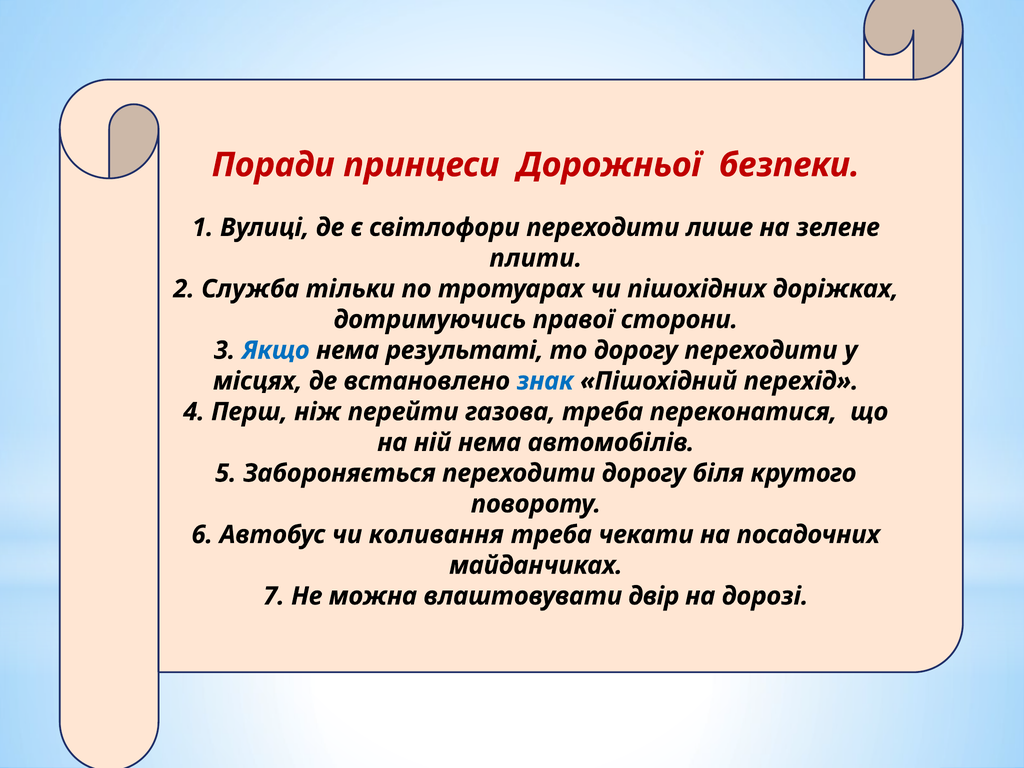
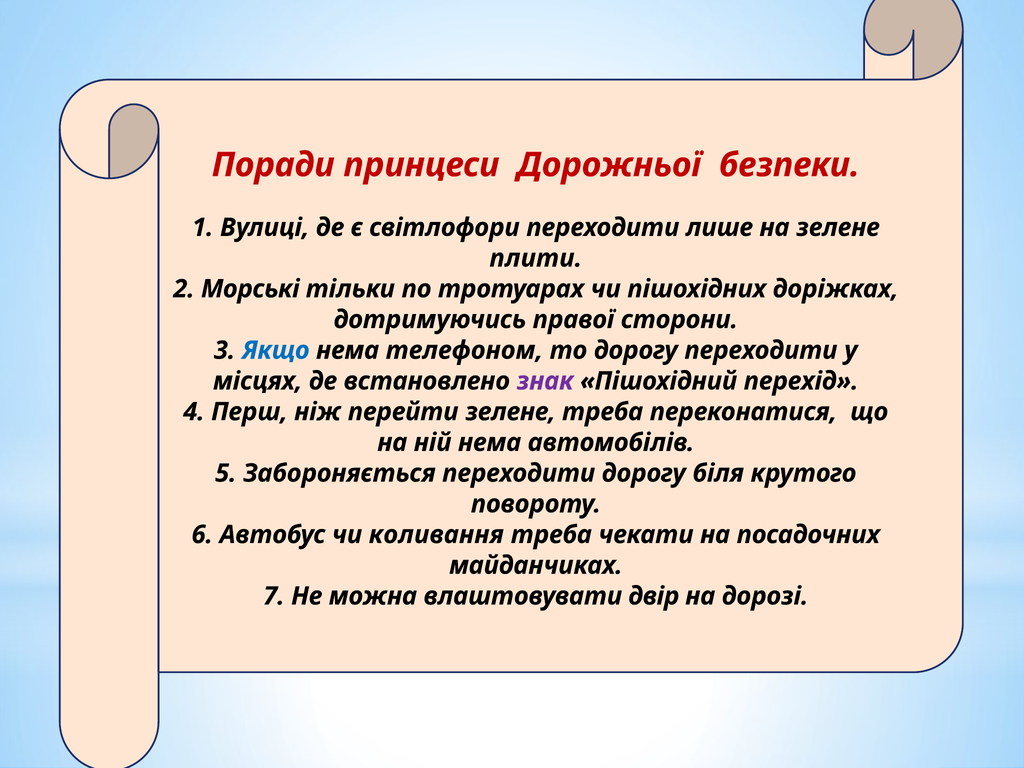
Служба: Служба -> Морські
результаті: результаті -> телефоном
знак colour: blue -> purple
перейти газова: газова -> зелене
